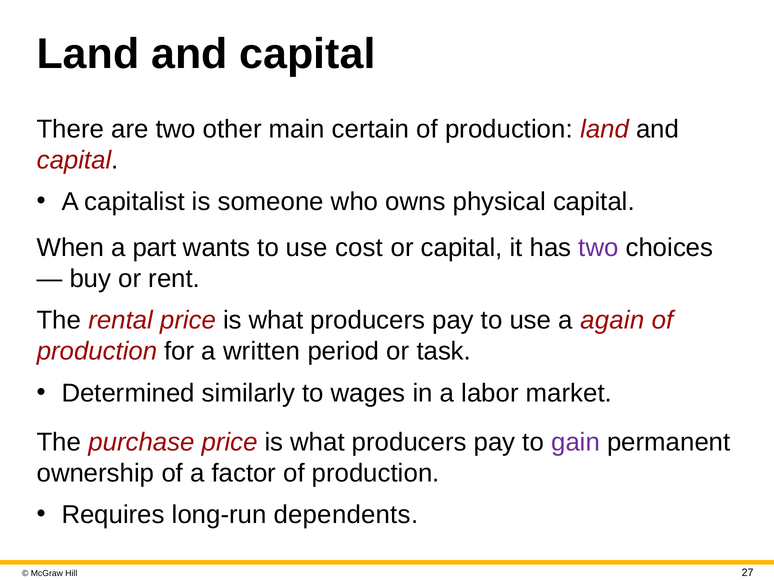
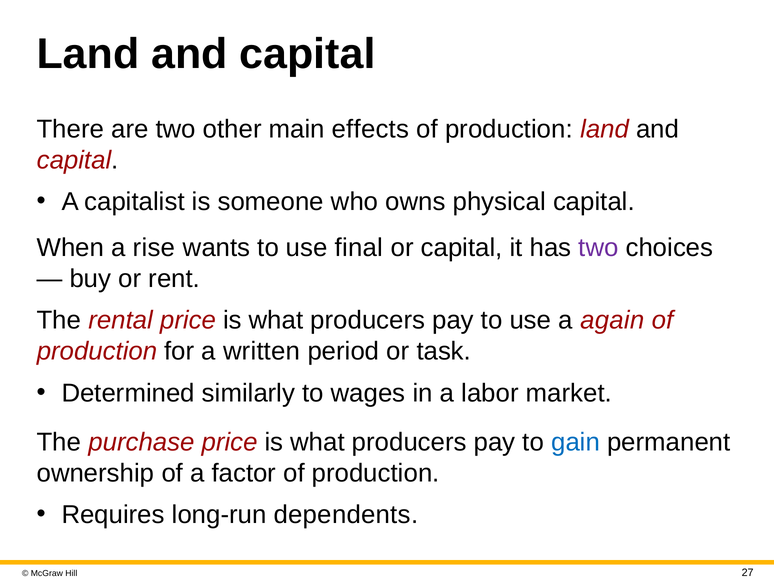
certain: certain -> effects
part: part -> rise
cost: cost -> final
gain colour: purple -> blue
